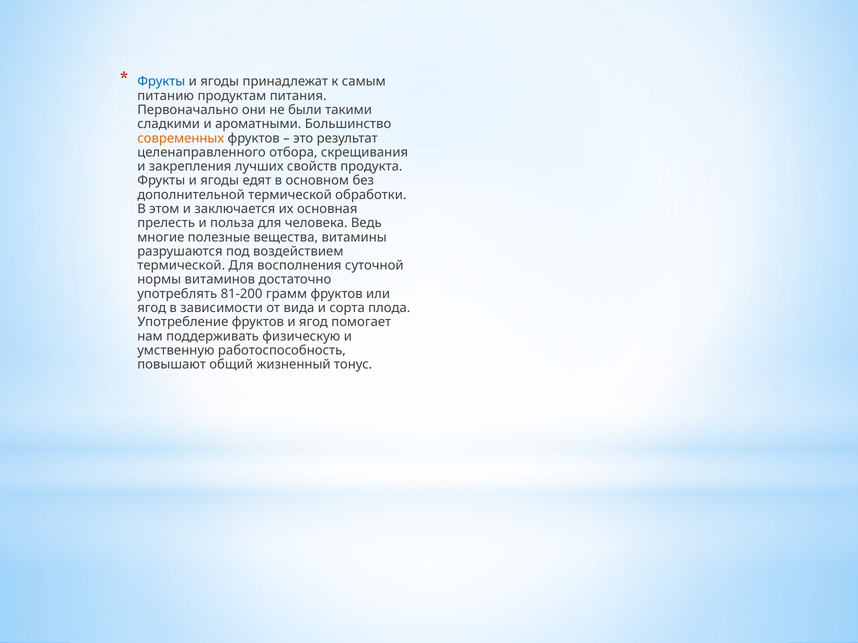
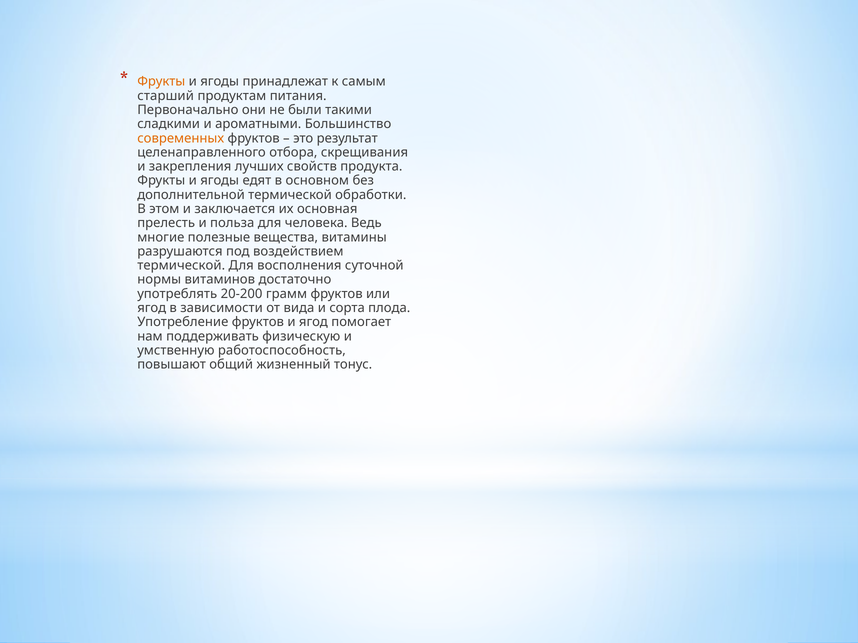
Фрукты at (161, 82) colour: blue -> orange
питанию: питанию -> старший
81-200: 81-200 -> 20-200
